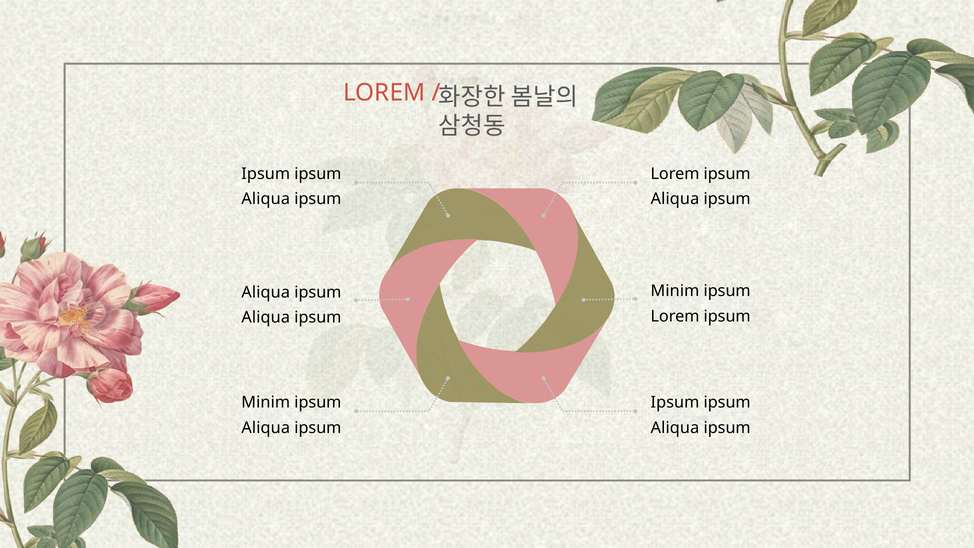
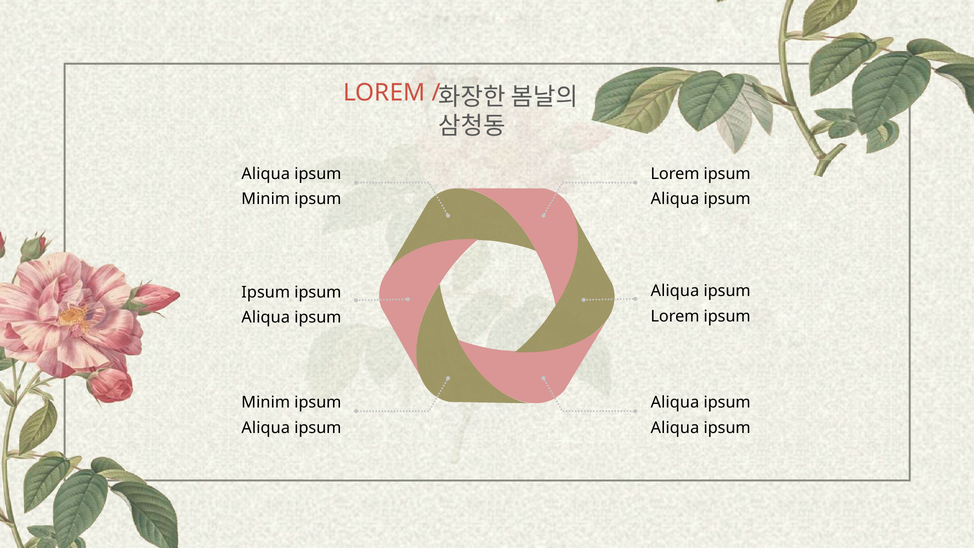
Ipsum at (266, 174): Ipsum -> Aliqua
Aliqua at (266, 199): Aliqua -> Minim
Minim at (675, 291): Minim -> Aliqua
Aliqua at (266, 292): Aliqua -> Ipsum
Ipsum at (675, 402): Ipsum -> Aliqua
